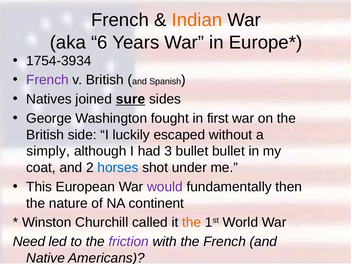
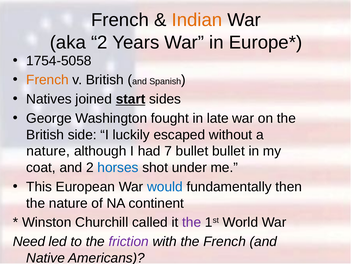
aka 6: 6 -> 2
1754-3934: 1754-3934 -> 1754-5058
French at (47, 80) colour: purple -> orange
sure: sure -> start
first: first -> late
simply at (48, 151): simply -> nature
3: 3 -> 7
would colour: purple -> blue
the at (192, 222) colour: orange -> purple
